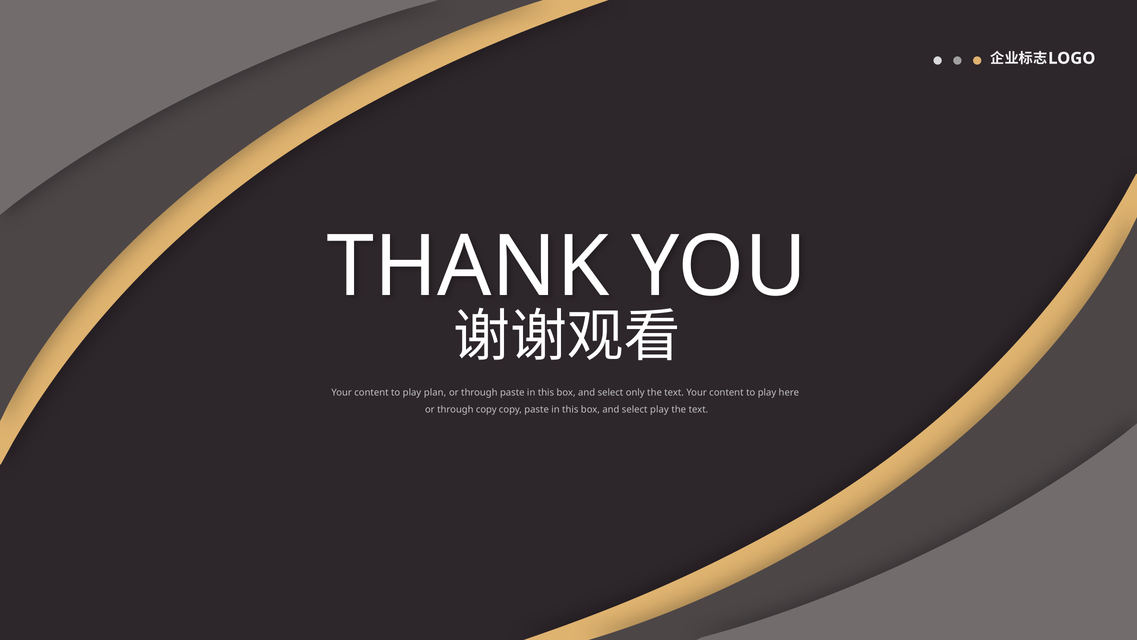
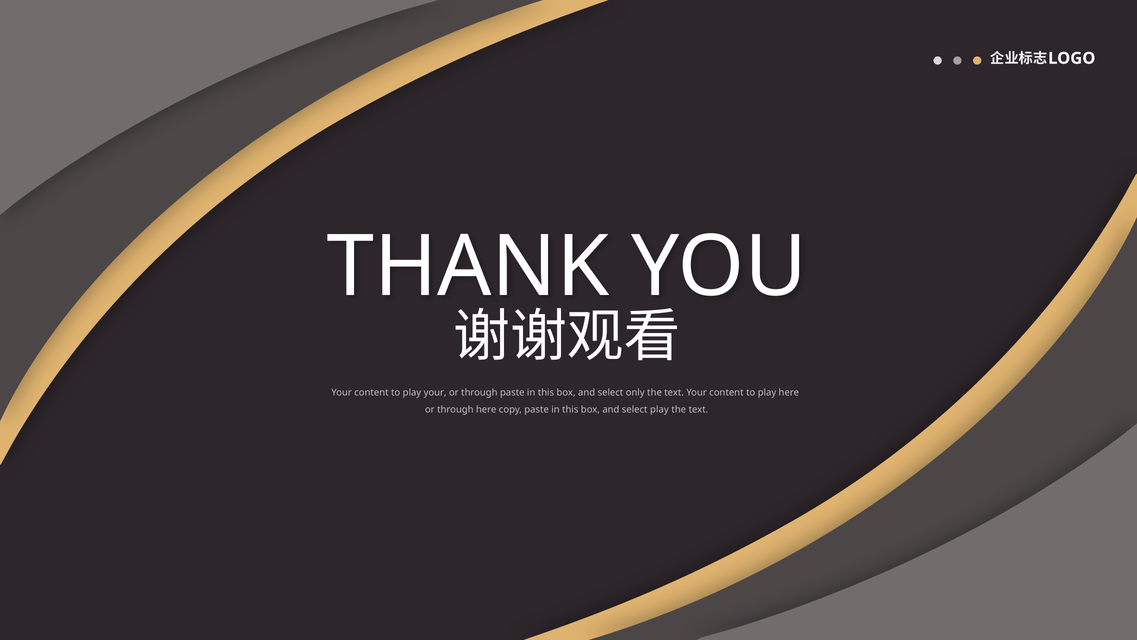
play plan: plan -> your
through copy: copy -> here
